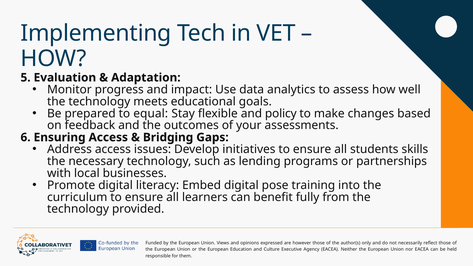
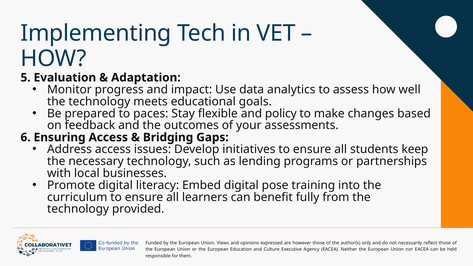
equal: equal -> paces
skills: skills -> keep
